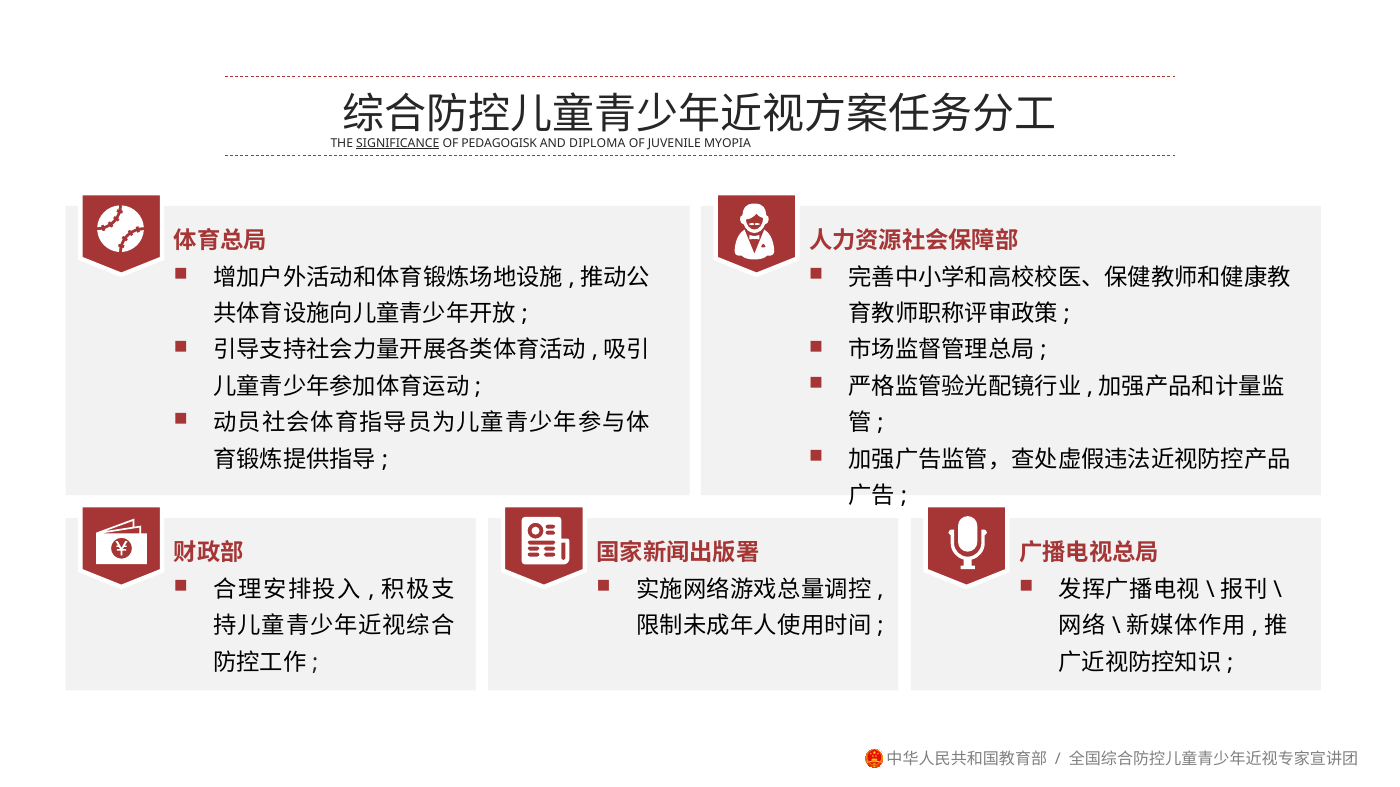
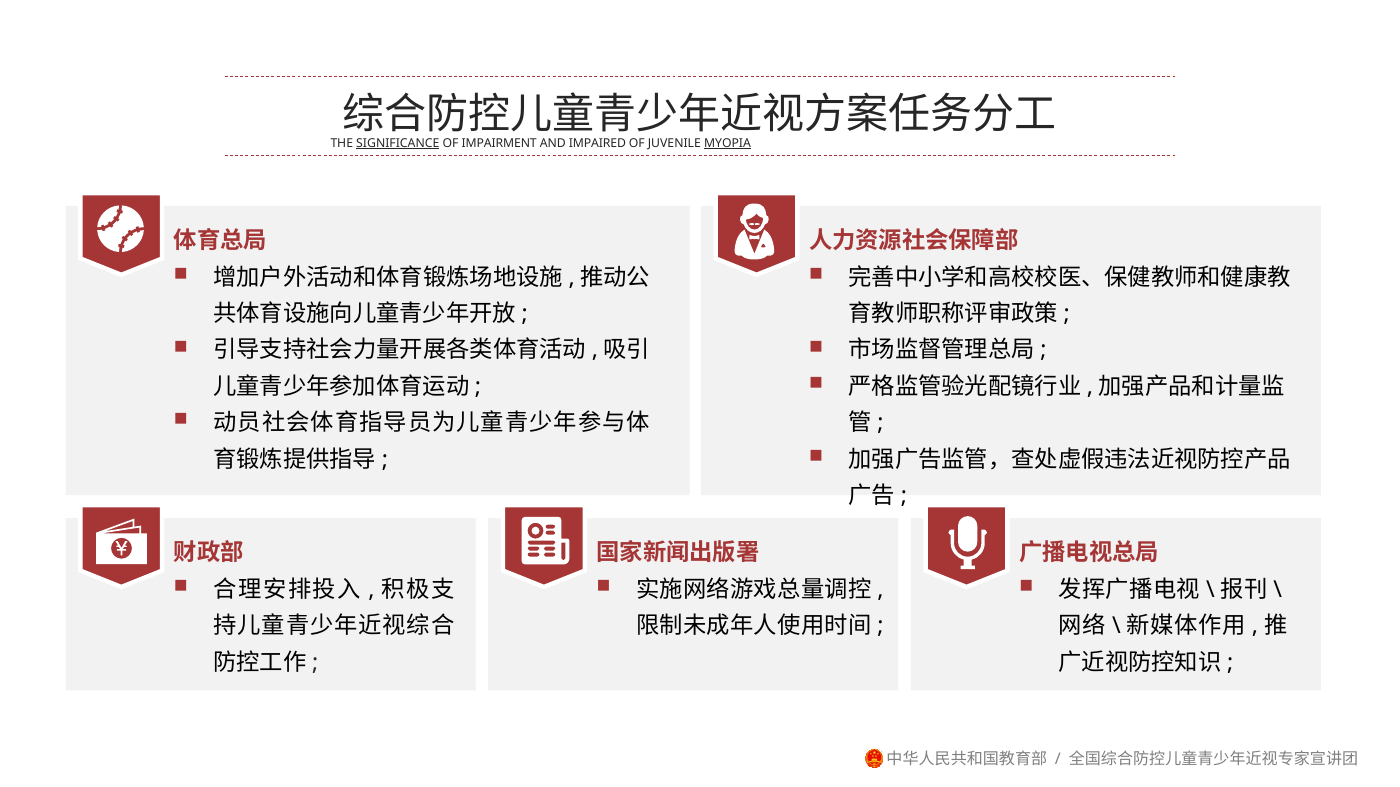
PEDAGOGISK: PEDAGOGISK -> IMPAIRMENT
DIPLOMA: DIPLOMA -> IMPAIRED
MYOPIA underline: none -> present
